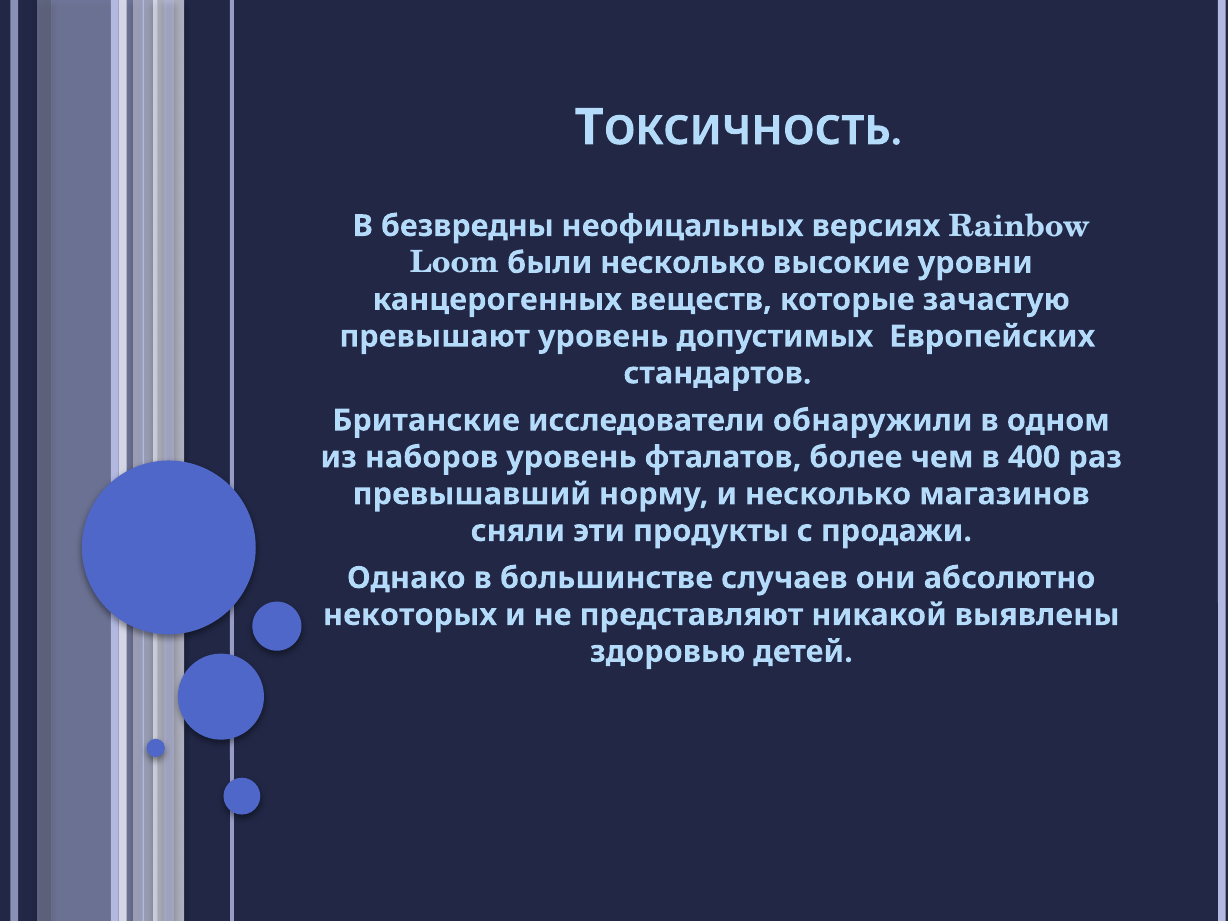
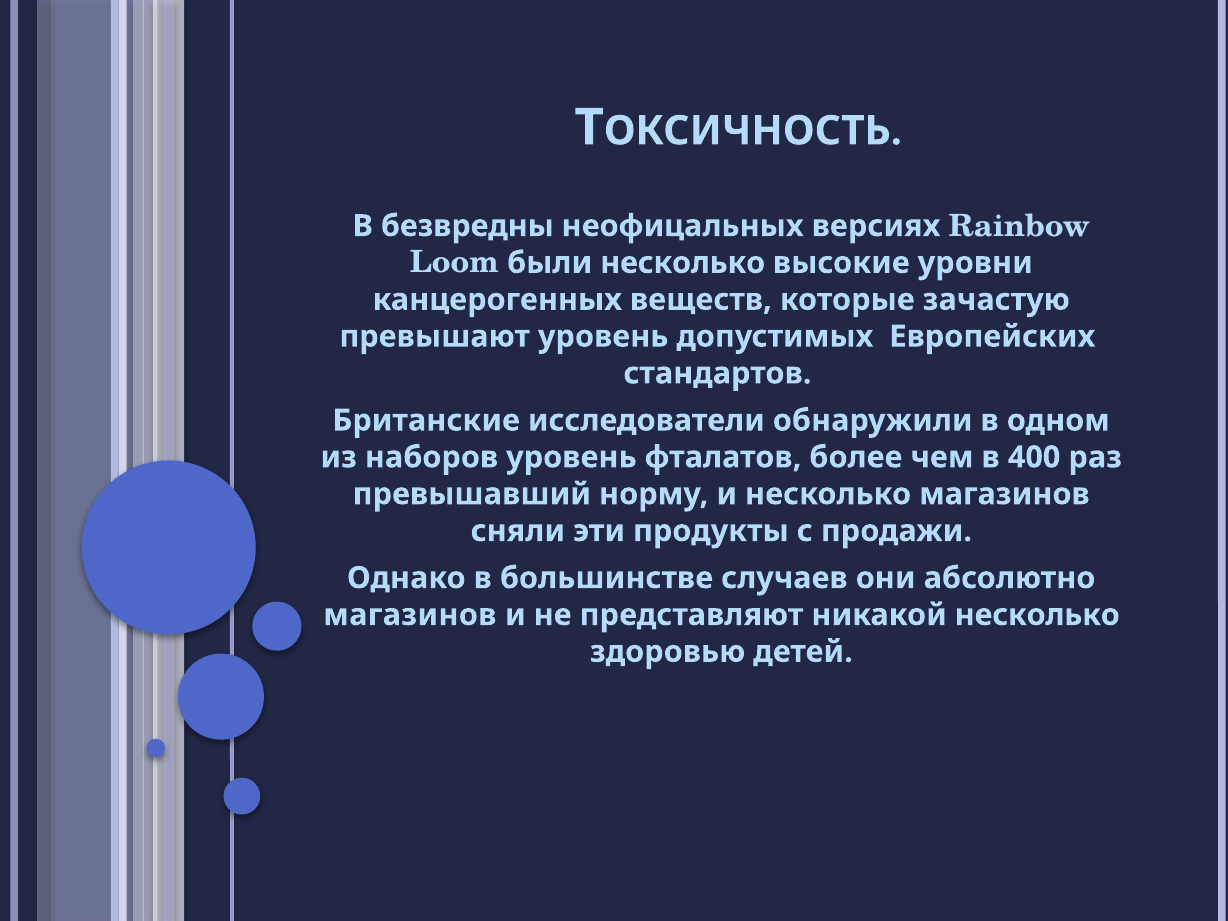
некоторых at (410, 615): некоторых -> магазинов
никакой выявлены: выявлены -> несколько
